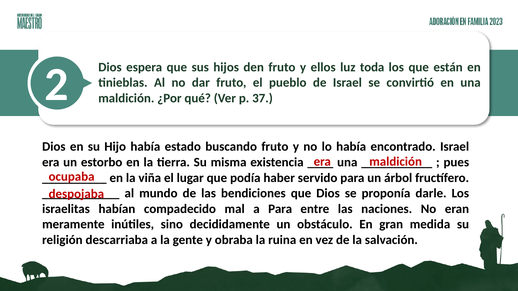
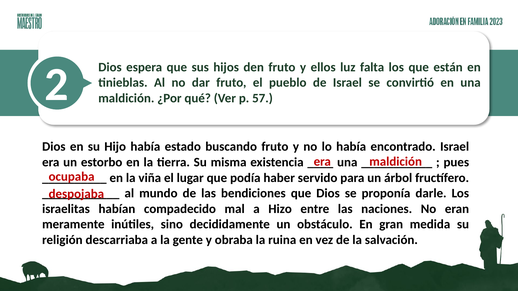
toda: toda -> falta
37: 37 -> 57
a Para: Para -> Hizo
